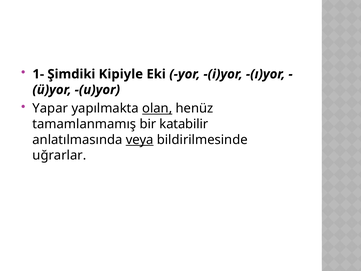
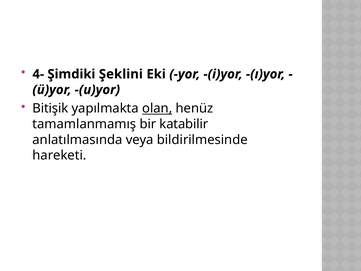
1-: 1- -> 4-
Kipiyle: Kipiyle -> Şeklini
Yapar: Yapar -> Bitişik
veya underline: present -> none
uğrarlar: uğrarlar -> hareketi
